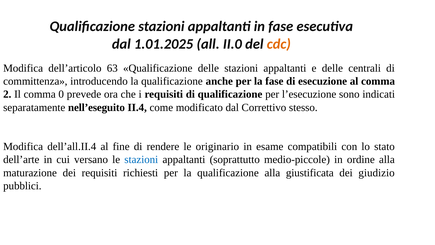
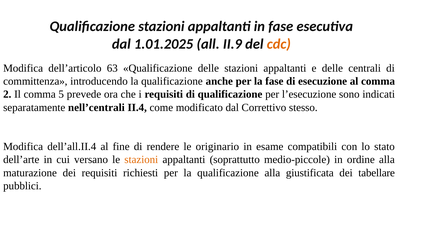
II.0: II.0 -> II.9
0: 0 -> 5
nell’eseguito: nell’eseguito -> nell’centrali
stazioni at (141, 160) colour: blue -> orange
giudizio: giudizio -> tabellare
